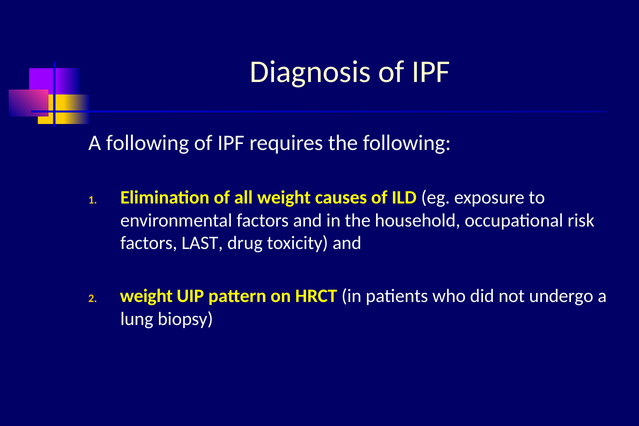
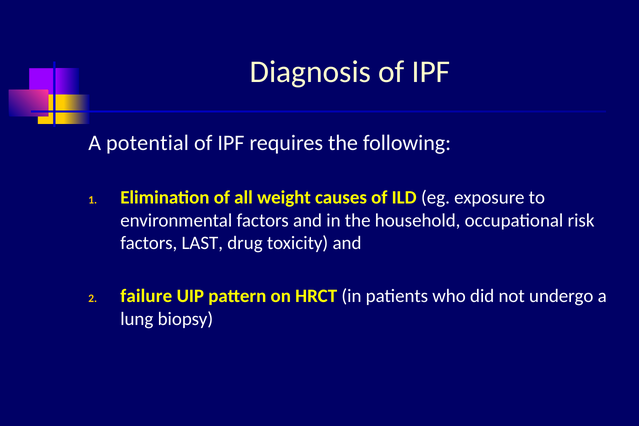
A following: following -> potential
weight at (146, 296): weight -> failure
